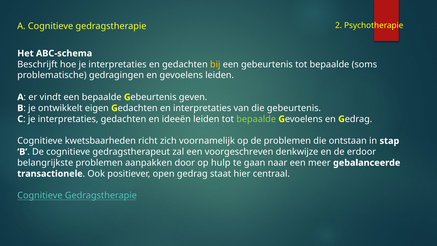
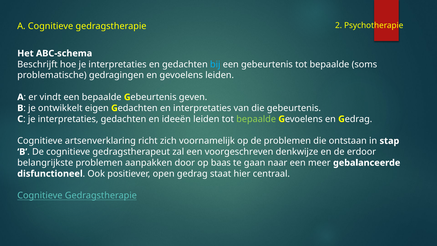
bij colour: yellow -> light blue
kwetsbaarheden: kwetsbaarheden -> artsenverklaring
hulp: hulp -> baas
transactionele: transactionele -> disfunctioneel
